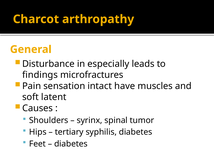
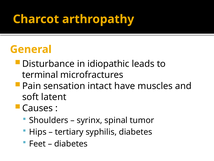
especially: especially -> idiopathic
findings: findings -> terminal
